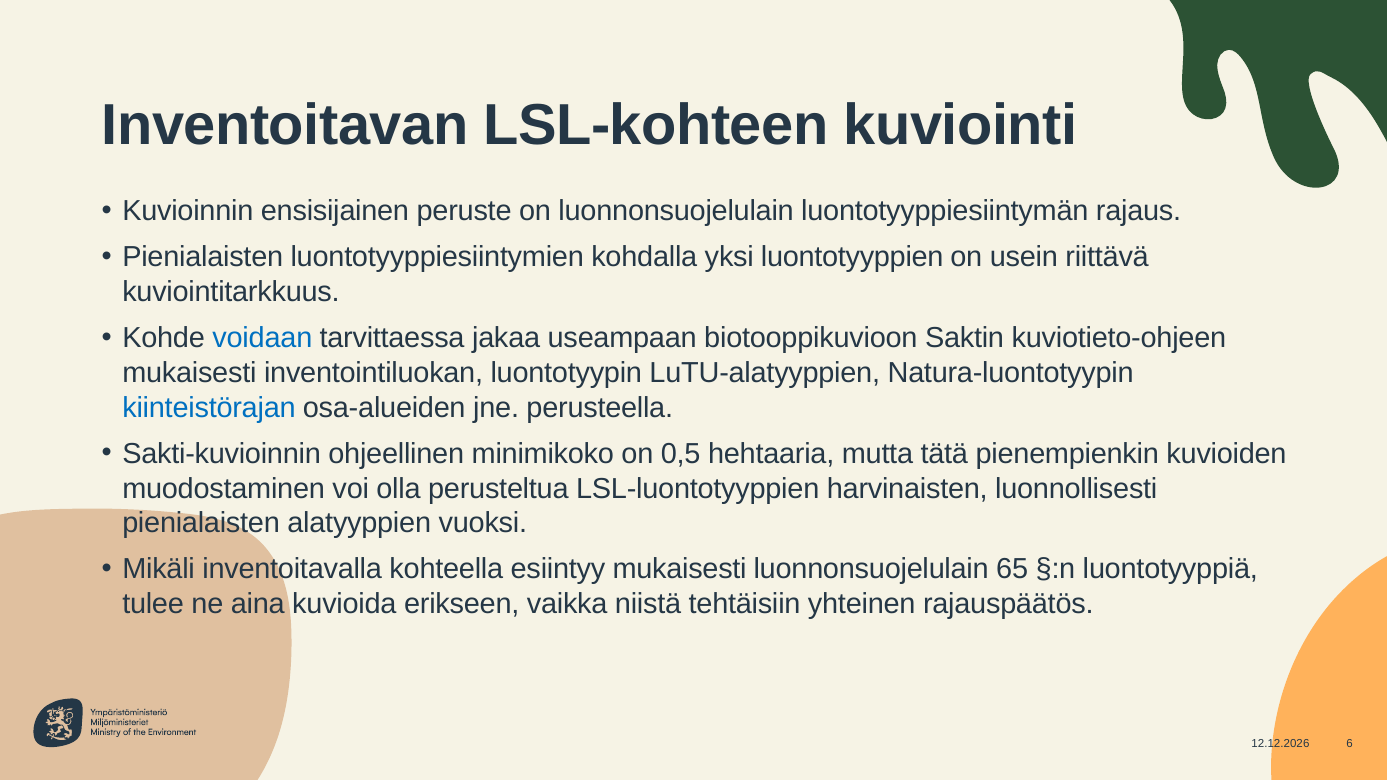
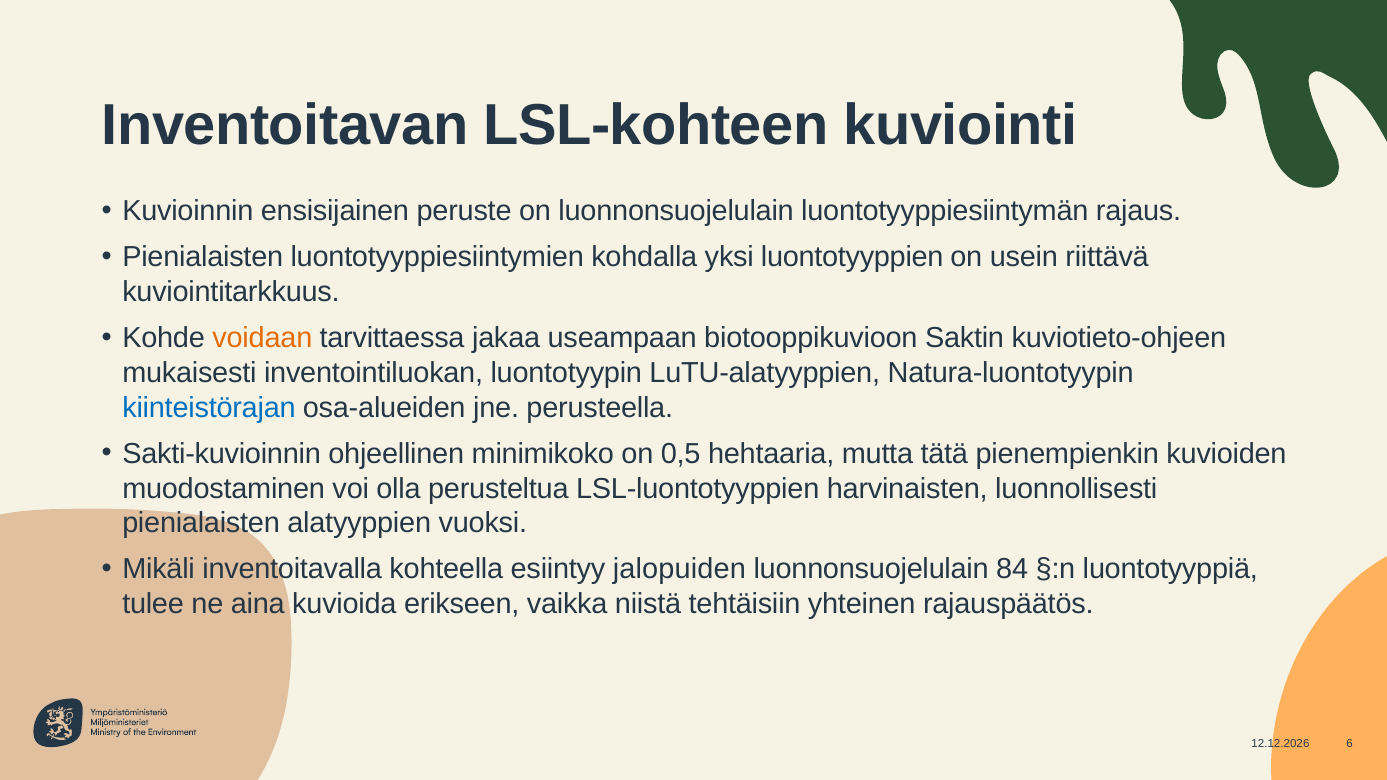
voidaan colour: blue -> orange
esiintyy mukaisesti: mukaisesti -> jalopuiden
65: 65 -> 84
